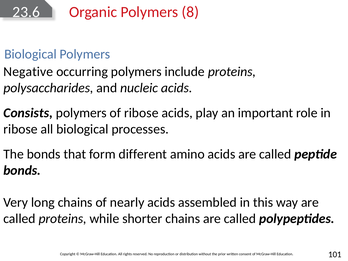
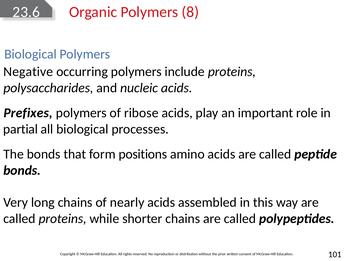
Consists: Consists -> Prefixes
ribose at (21, 129): ribose -> partial
different: different -> positions
